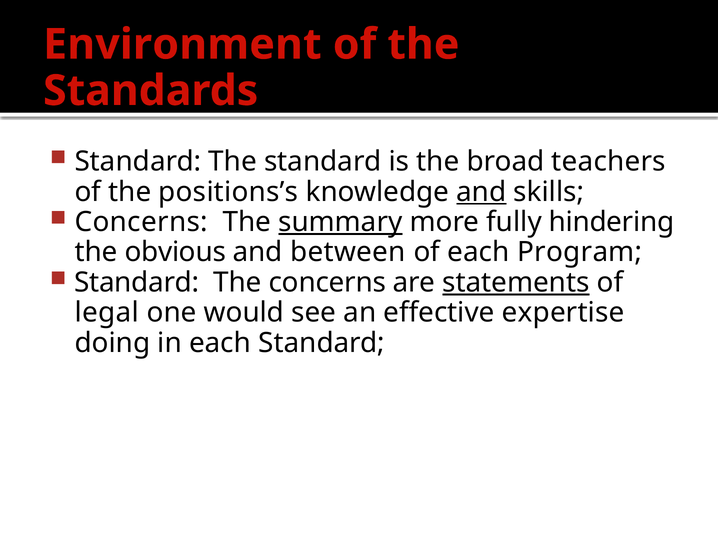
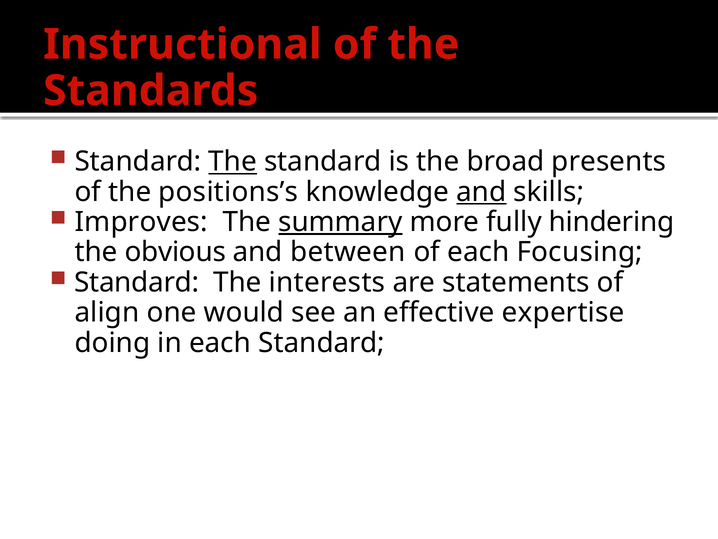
Environment: Environment -> Instructional
The at (233, 161) underline: none -> present
teachers: teachers -> presents
Concerns at (141, 222): Concerns -> Improves
Program: Program -> Focusing
The concerns: concerns -> interests
statements underline: present -> none
legal: legal -> align
